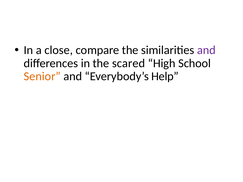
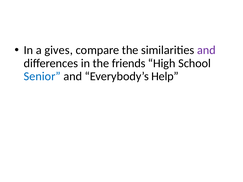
close: close -> gives
scared: scared -> friends
Senior colour: orange -> blue
